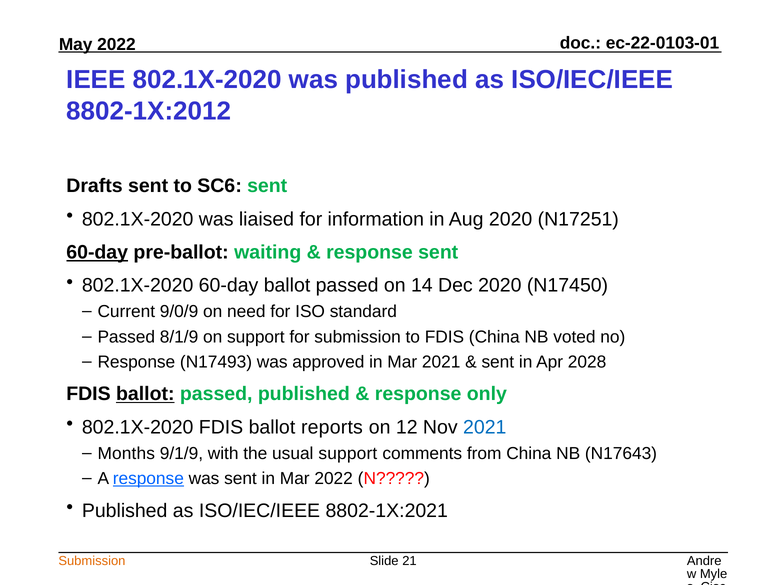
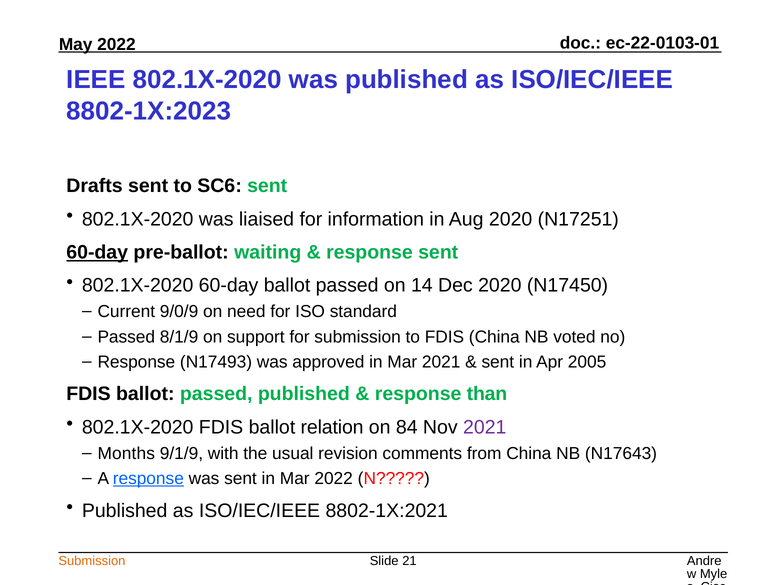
8802-1X:2012: 8802-1X:2012 -> 8802-1X:2023
2028: 2028 -> 2005
ballot at (145, 394) underline: present -> none
only: only -> than
reports: reports -> relation
12: 12 -> 84
2021 at (485, 427) colour: blue -> purple
usual support: support -> revision
